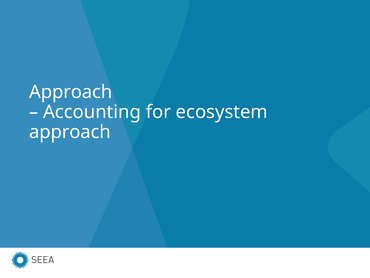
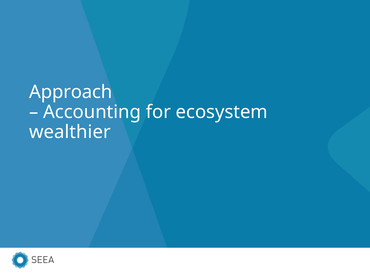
approach at (70, 132): approach -> wealthier
